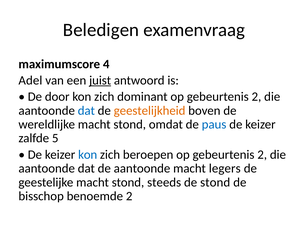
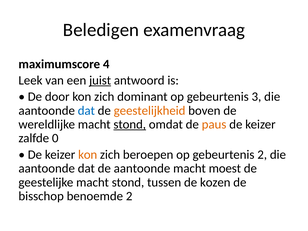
Adel: Adel -> Leek
2 at (256, 97): 2 -> 3
stond at (130, 124) underline: none -> present
paus colour: blue -> orange
5: 5 -> 0
kon at (88, 155) colour: blue -> orange
legers: legers -> moest
steeds: steeds -> tussen
de stond: stond -> kozen
